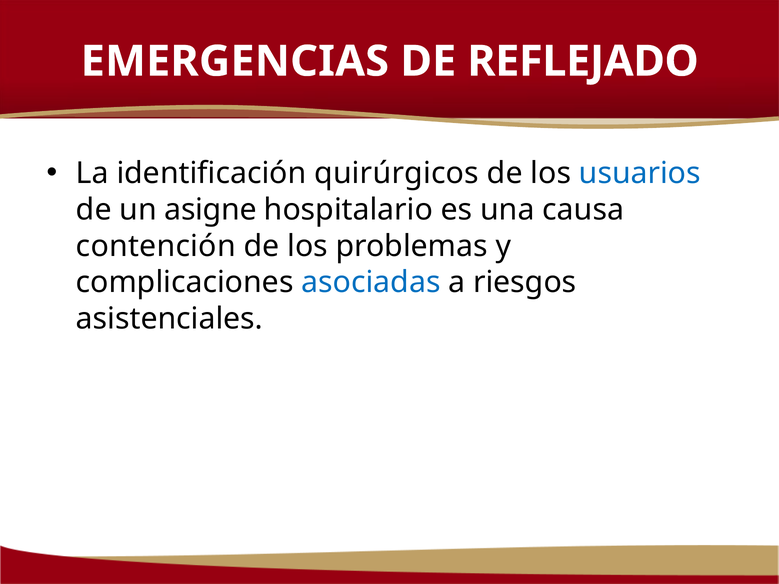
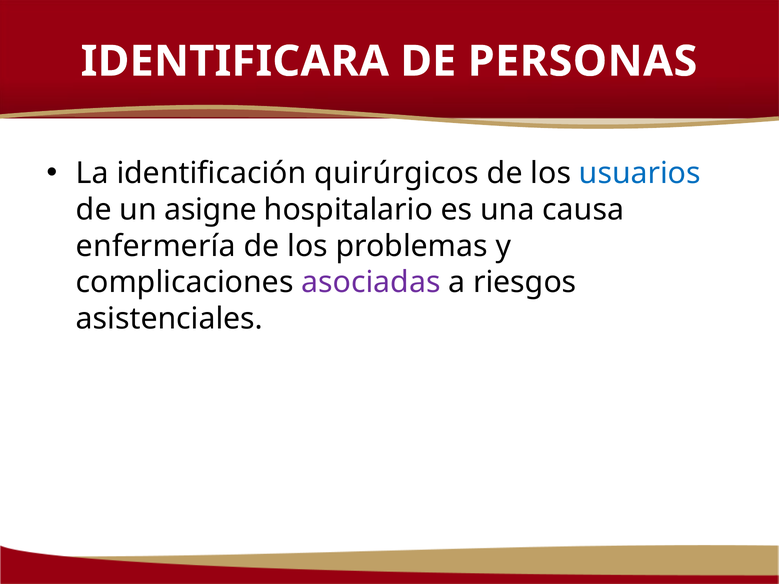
EMERGENCIAS: EMERGENCIAS -> IDENTIFICARA
REFLEJADO: REFLEJADO -> PERSONAS
contención: contención -> enfermería
asociadas colour: blue -> purple
